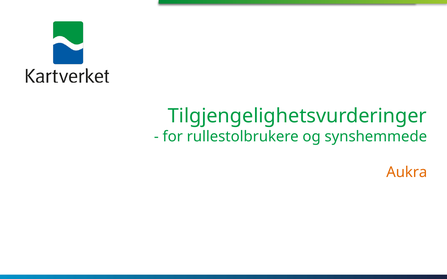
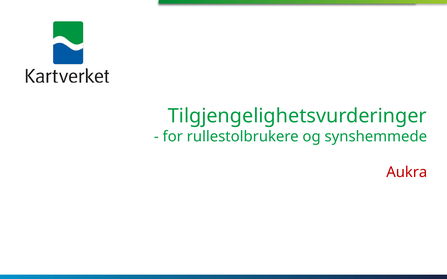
Aukra colour: orange -> red
